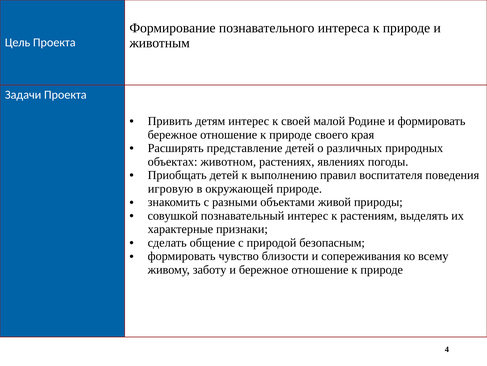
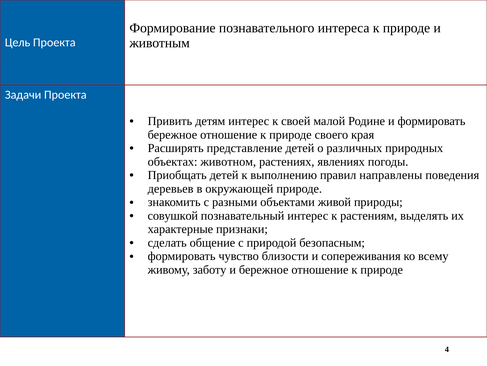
воспитателя: воспитателя -> направлены
игровую: игровую -> деревьев
